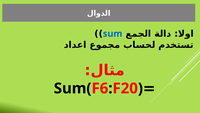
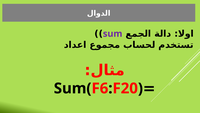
sum colour: blue -> purple
